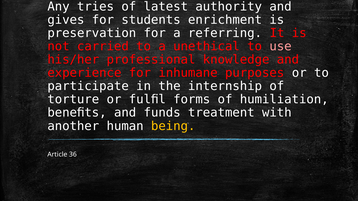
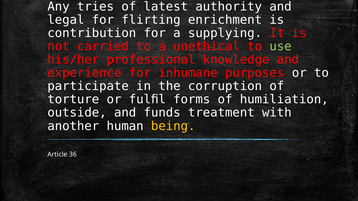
gives: gives -> legal
students: students -> flirting
preservation: preservation -> contribution
referring: referring -> supplying
use colour: pink -> light green
internship: internship -> corruption
beneﬁts: beneﬁts -> outside
